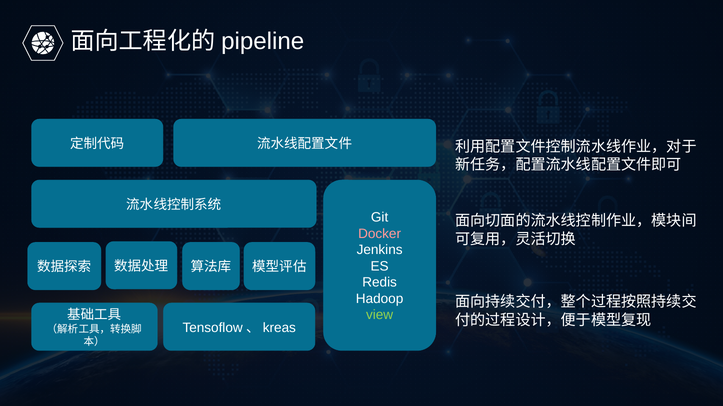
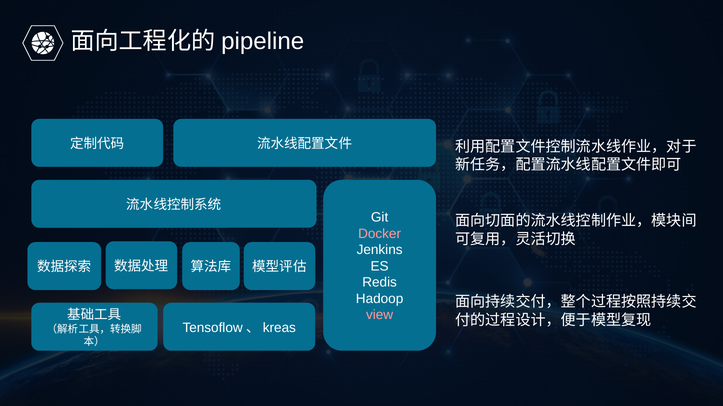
view colour: light green -> pink
